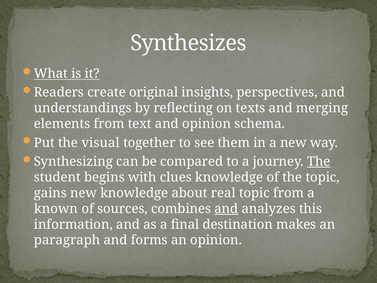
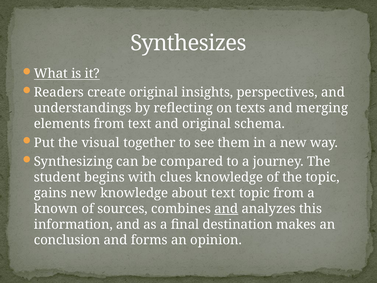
and opinion: opinion -> original
The at (319, 161) underline: present -> none
about real: real -> text
paragraph: paragraph -> conclusion
